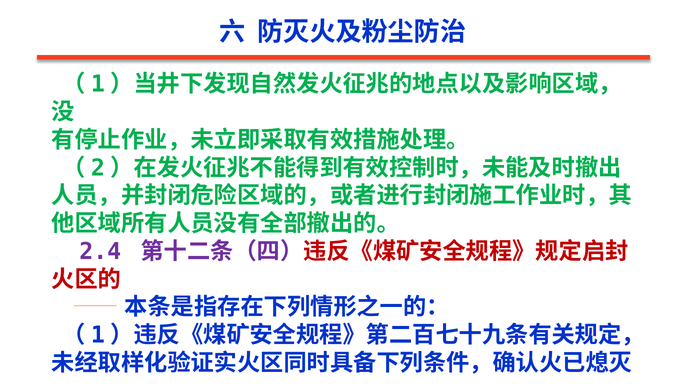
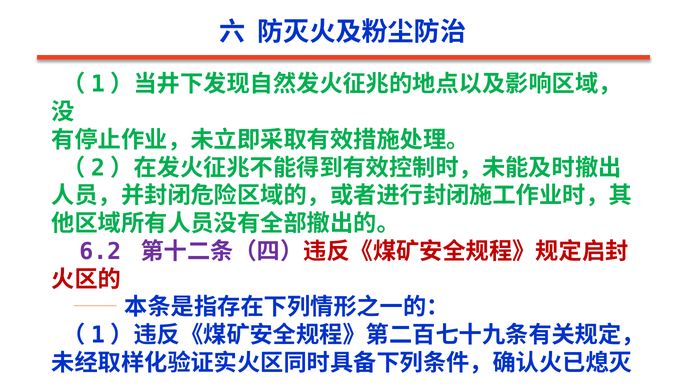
2.4: 2.4 -> 6.2
